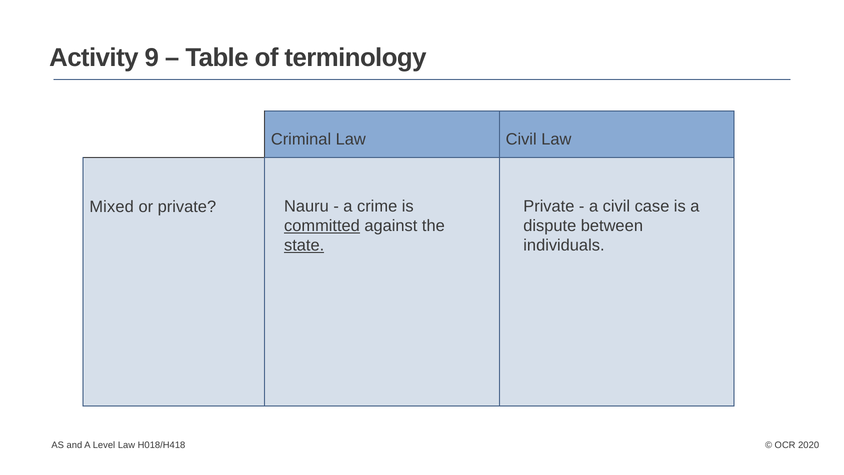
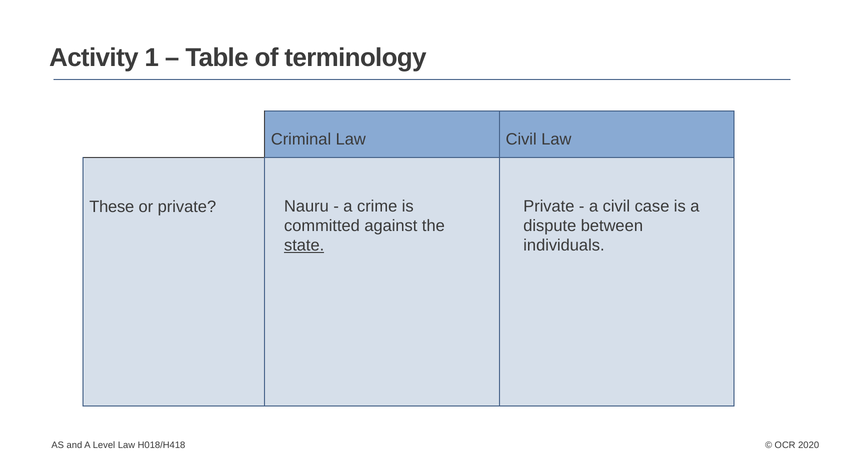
9: 9 -> 1
Mixed: Mixed -> These
committed underline: present -> none
